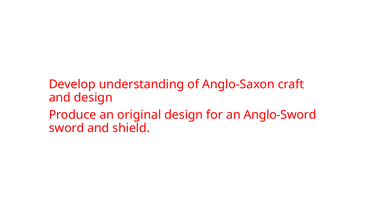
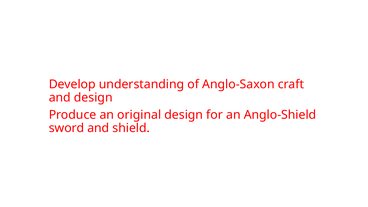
Anglo-Sword: Anglo-Sword -> Anglo-Shield
